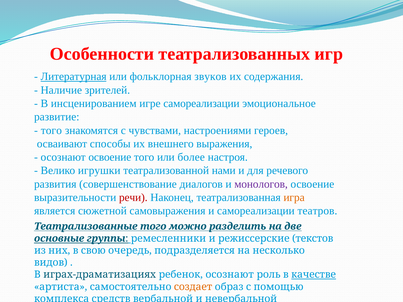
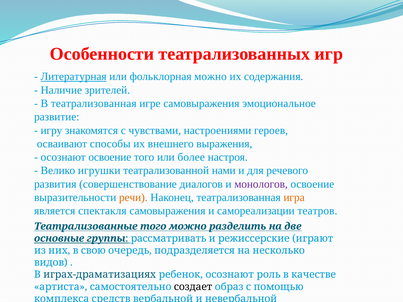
фольклорная звуков: звуков -> можно
В инсценированием: инсценированием -> театрализованная
игре самореализации: самореализации -> самовыражения
того at (51, 130): того -> игру
речи colour: red -> orange
сюжетной: сюжетной -> спектакля
ремесленники: ремесленники -> рассматривать
текстов: текстов -> играют
качестве underline: present -> none
создает colour: orange -> black
